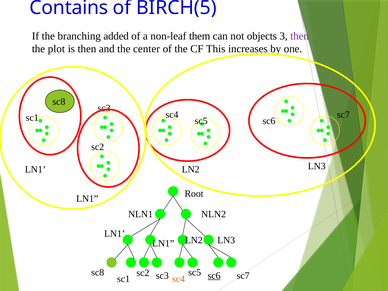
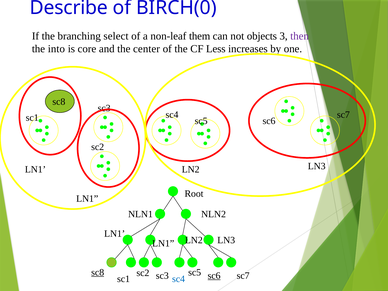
Contains: Contains -> Describe
BIRCH(5: BIRCH(5 -> BIRCH(0
added: added -> select
plot: plot -> into
is then: then -> core
This: This -> Less
sc8 at (98, 272) underline: none -> present
sc4 at (179, 279) colour: orange -> blue
